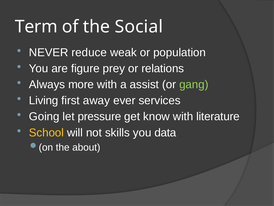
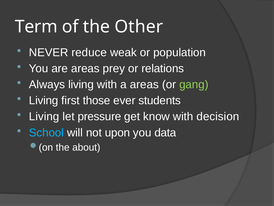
Social: Social -> Other
are figure: figure -> areas
Always more: more -> living
a assist: assist -> areas
away: away -> those
services: services -> students
Going at (44, 116): Going -> Living
literature: literature -> decision
School colour: yellow -> light blue
skills: skills -> upon
